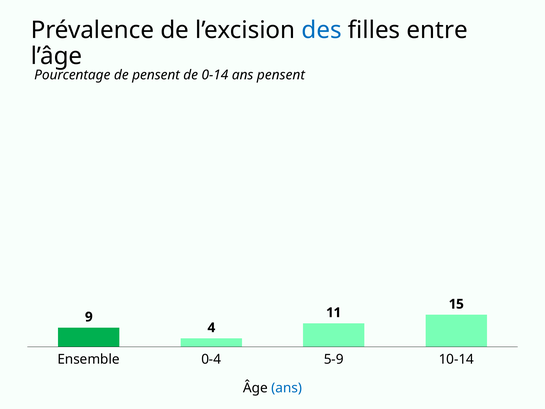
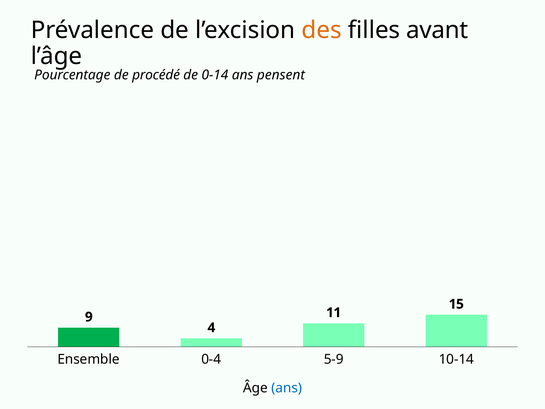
des colour: blue -> orange
entre: entre -> avant
de pensent: pensent -> procédé
